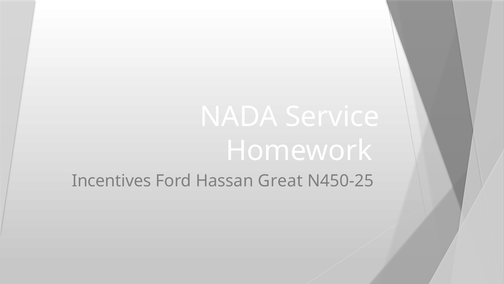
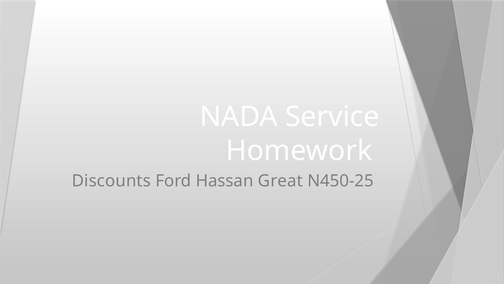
Incentives: Incentives -> Discounts
